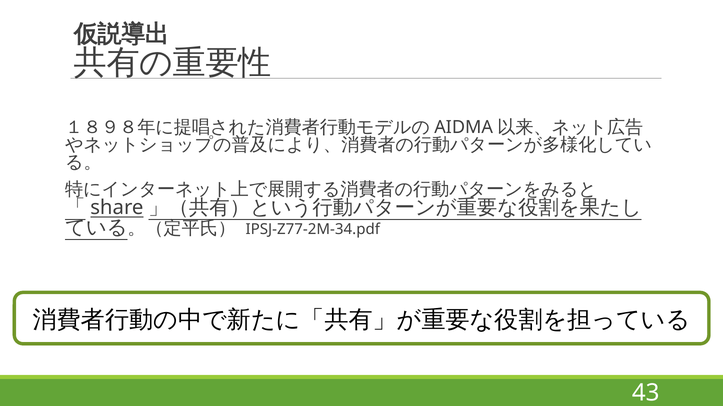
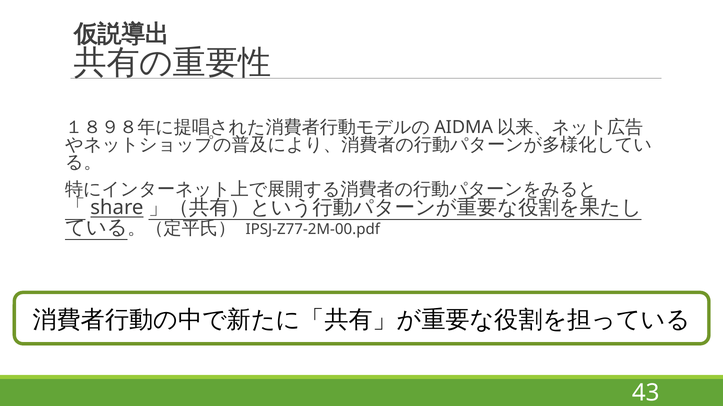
IPSJ-Z77-2M-34.pdf: IPSJ-Z77-2M-34.pdf -> IPSJ-Z77-2M-00.pdf
